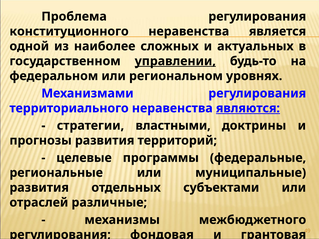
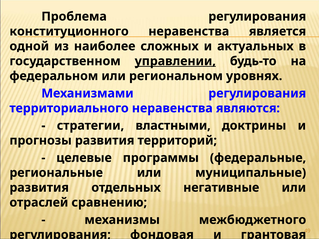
являются underline: present -> none
субъектами: субъектами -> негативные
различные: различные -> сравнению
